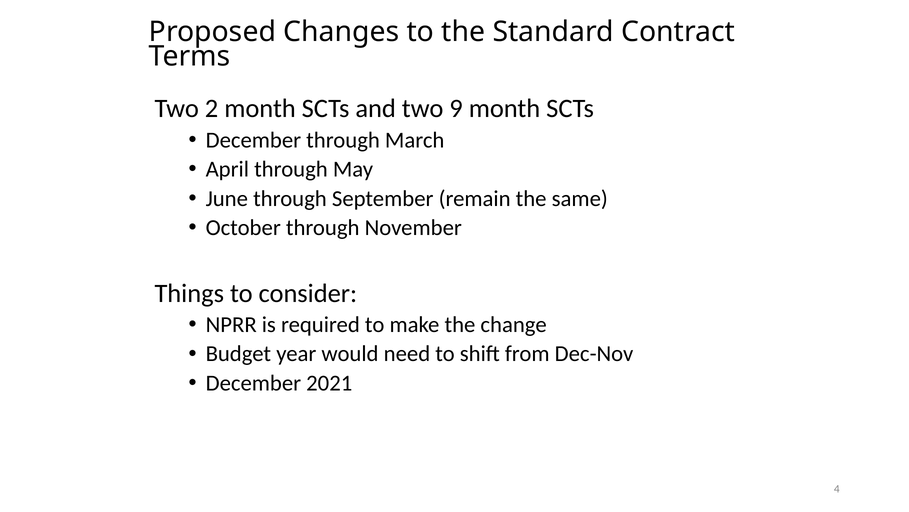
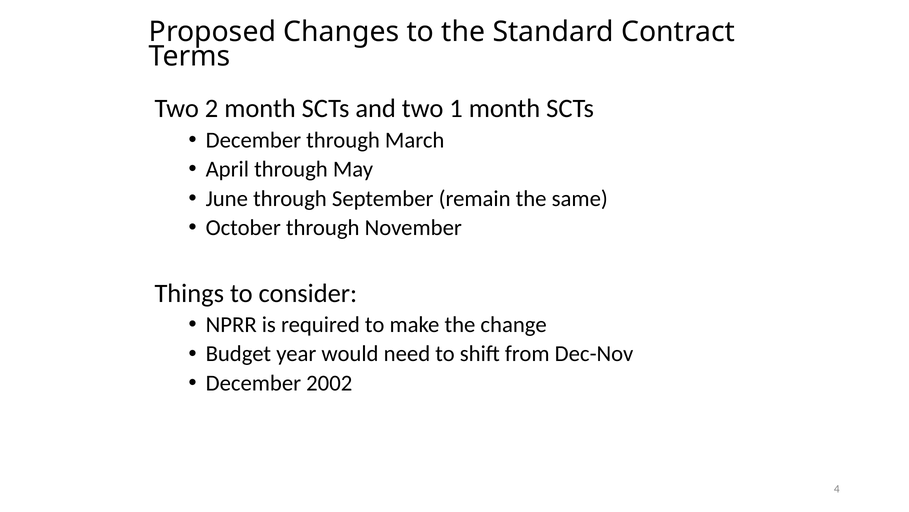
9: 9 -> 1
2021: 2021 -> 2002
